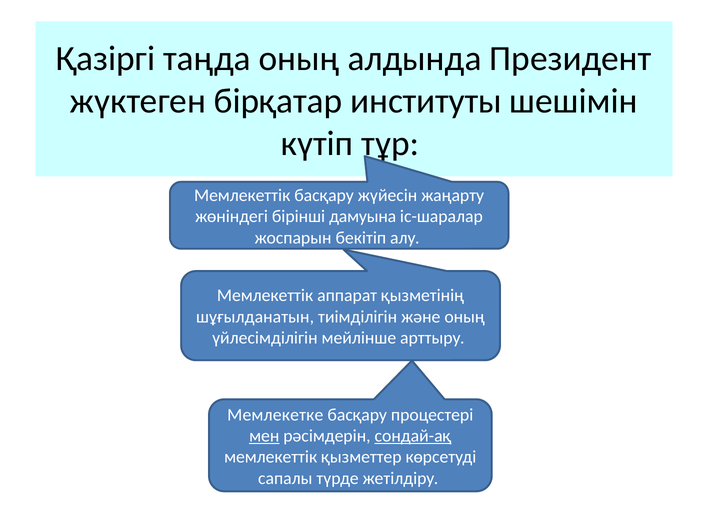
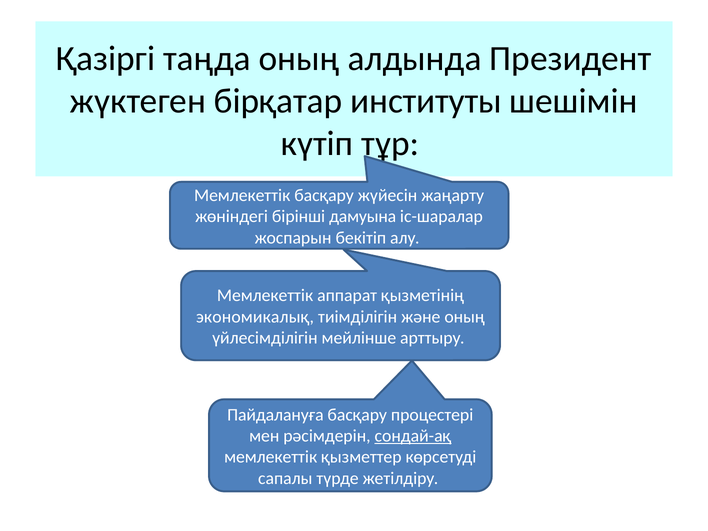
шұғылданатын: шұғылданатын -> экономикалық
Мемлекетке: Мемлекетке -> Пайдалануға
мен underline: present -> none
